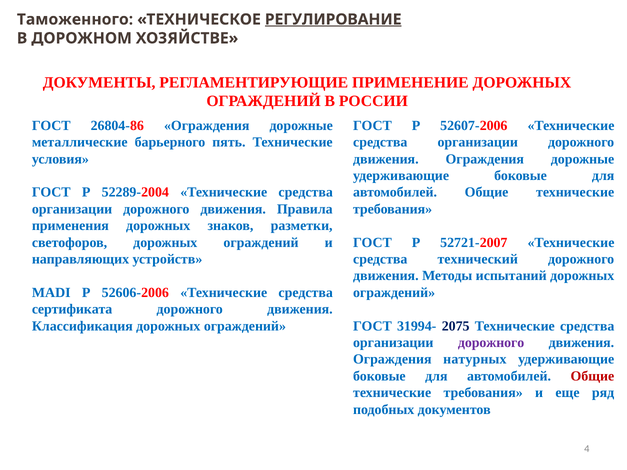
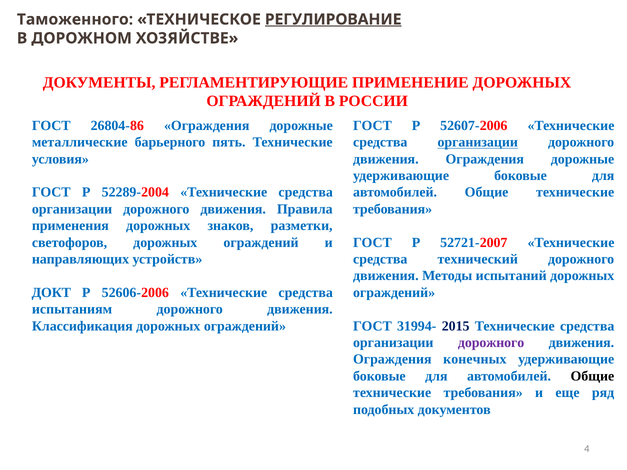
организации at (478, 142) underline: none -> present
MADI: MADI -> ДОКТ
сертификата: сертификата -> испытаниям
2075: 2075 -> 2015
натурных: натурных -> конечных
Общие at (592, 376) colour: red -> black
